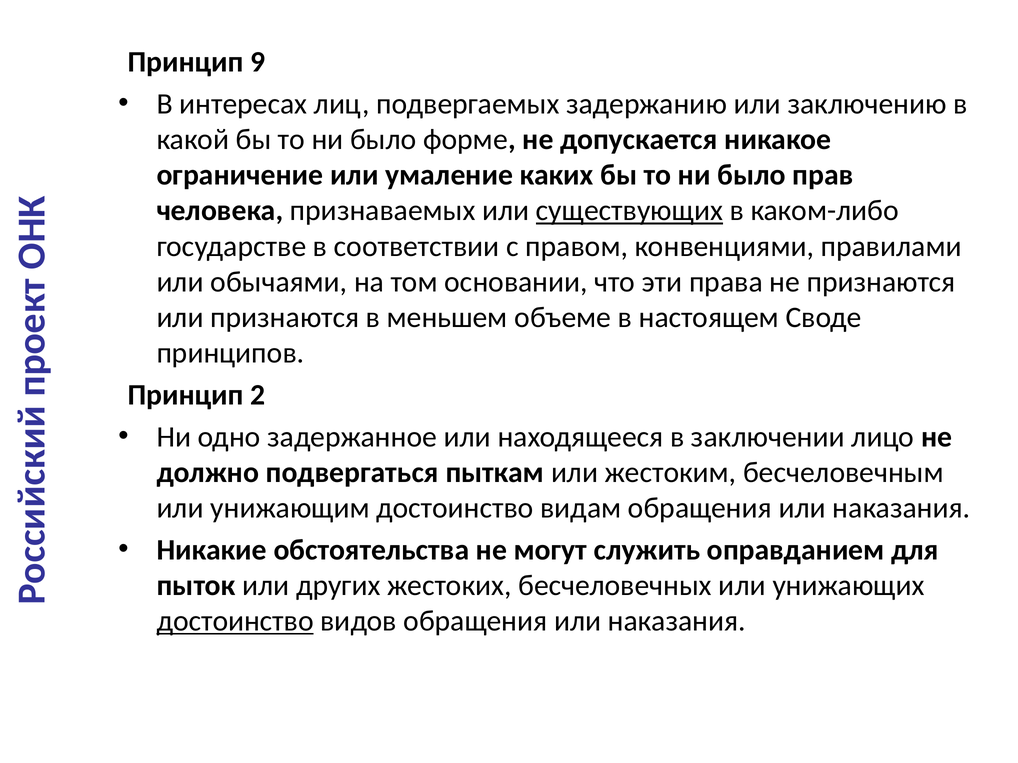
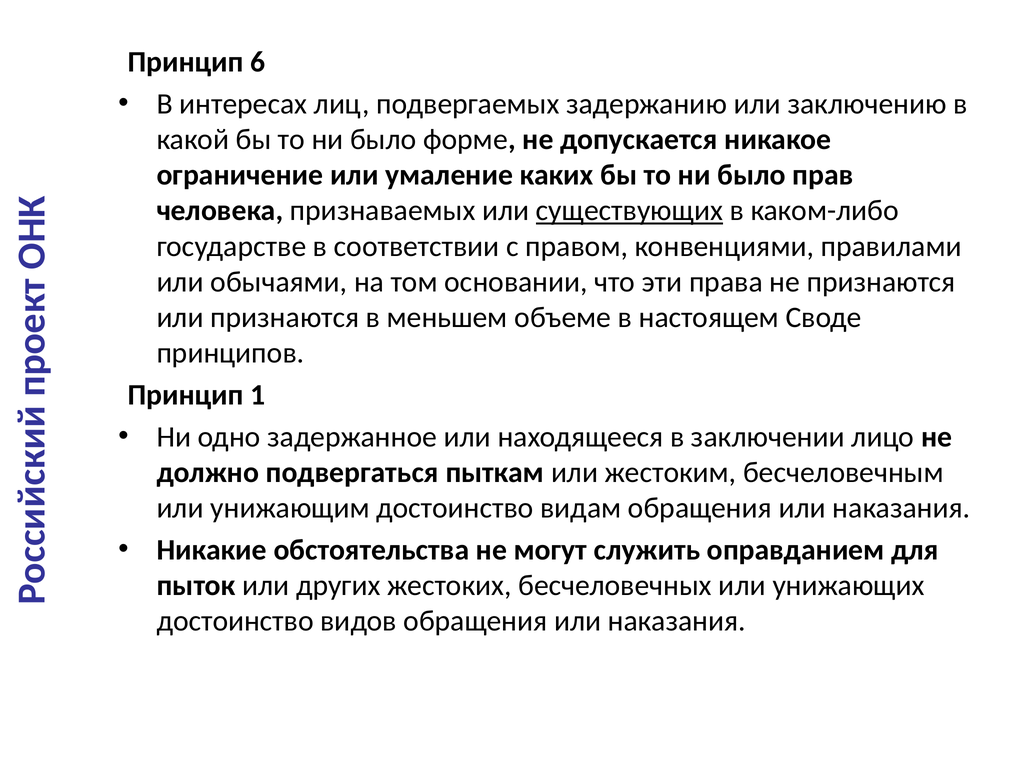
9: 9 -> 6
2: 2 -> 1
достоинство at (235, 621) underline: present -> none
